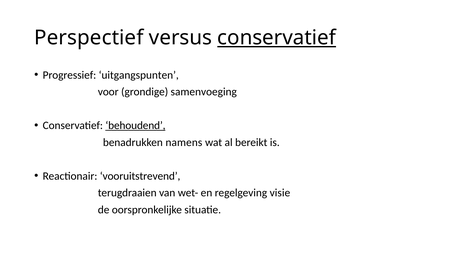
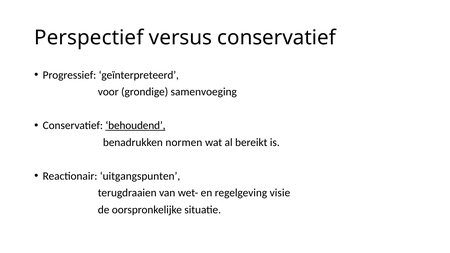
conservatief at (277, 38) underline: present -> none
uitgangspunten: uitgangspunten -> geïnterpreteerd
namens: namens -> normen
vooruitstrevend: vooruitstrevend -> uitgangspunten
